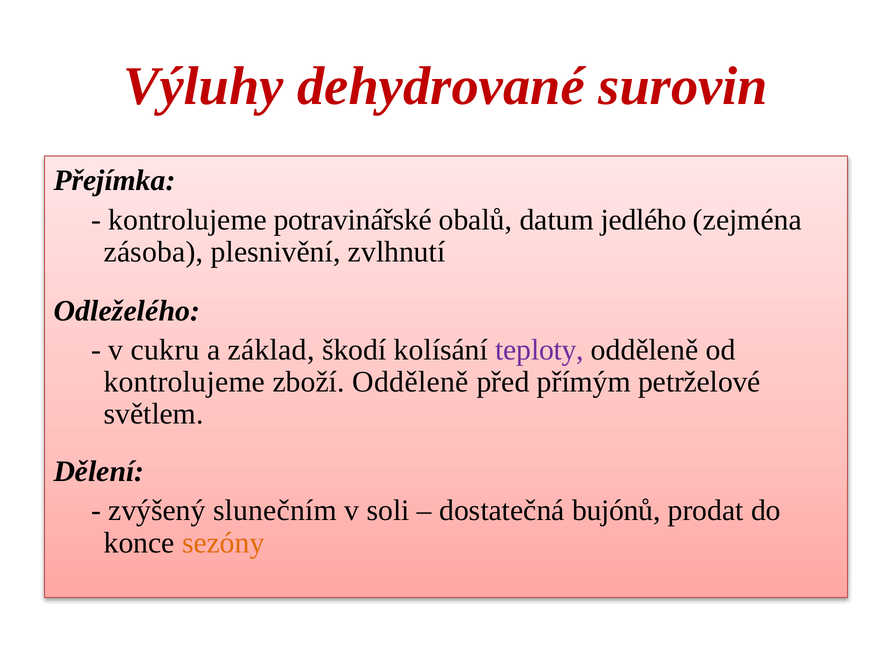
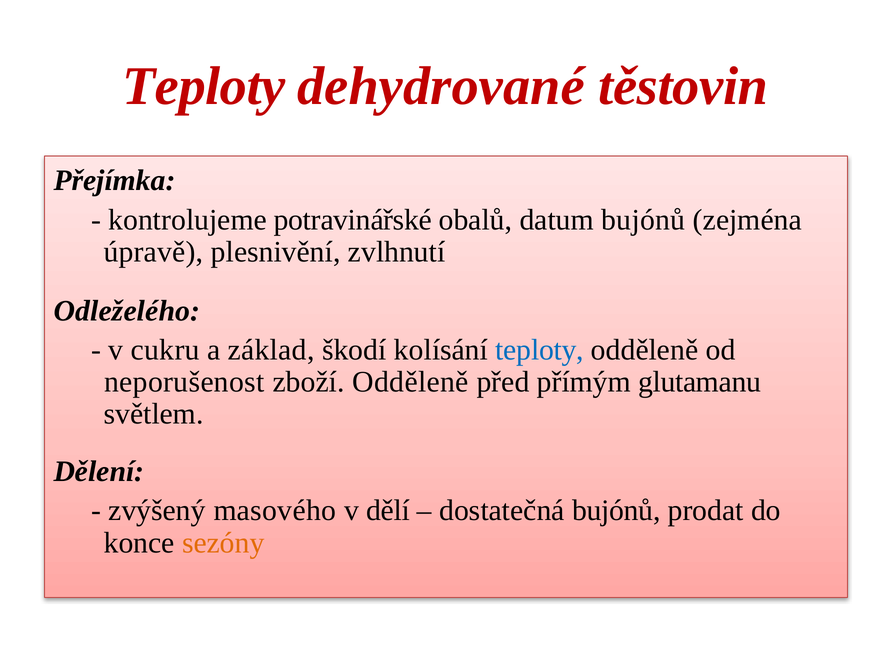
Výluhy at (203, 86): Výluhy -> Teploty
surovin: surovin -> těstovin
datum jedlého: jedlého -> bujónů
zásoba: zásoba -> úpravě
teploty at (540, 350) colour: purple -> blue
kontrolujeme at (184, 382): kontrolujeme -> neporušenost
petrželové: petrželové -> glutamanu
slunečním: slunečním -> masového
soli: soli -> dělí
